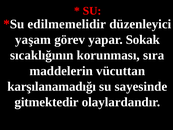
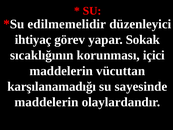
yaşam: yaşam -> ihtiyaç
sıra: sıra -> içici
gitmektedir at (47, 102): gitmektedir -> maddelerin
